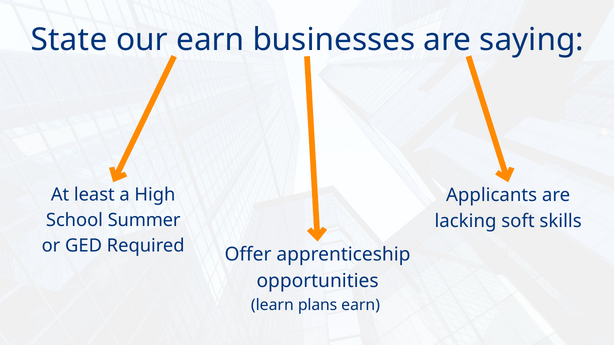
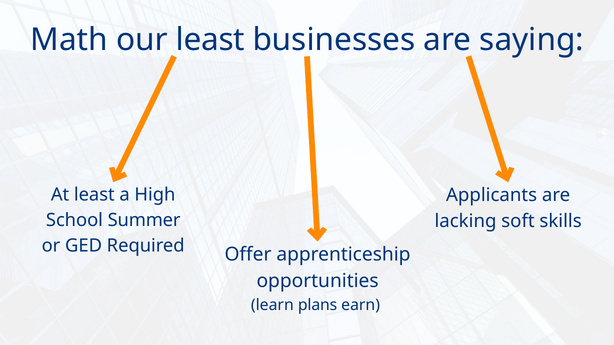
State: State -> Math
earn at (210, 40): earn -> least
